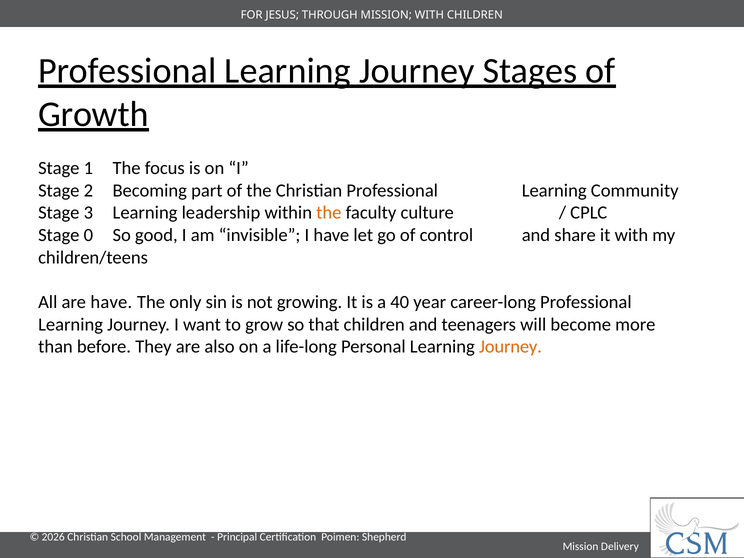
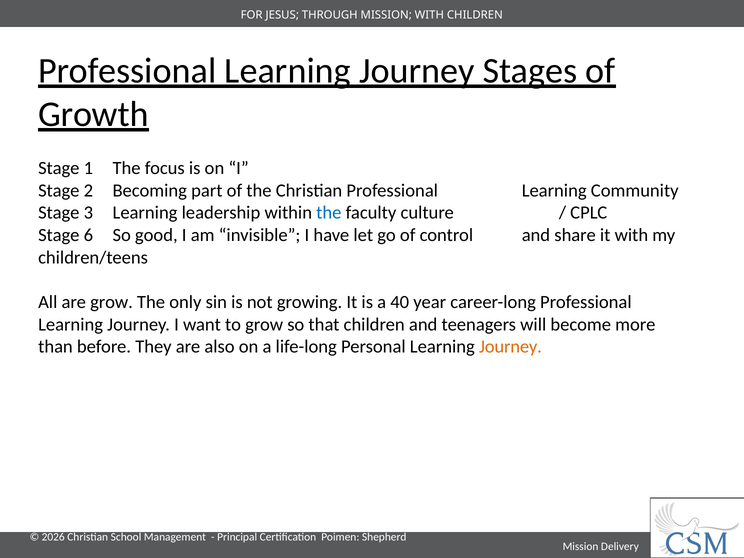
the at (329, 213) colour: orange -> blue
0: 0 -> 6
are have: have -> grow
